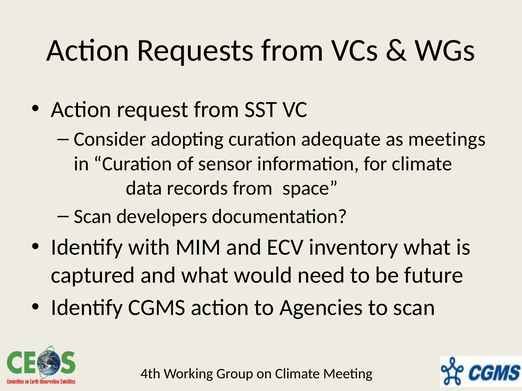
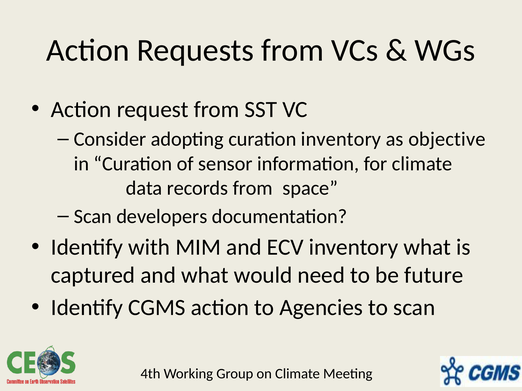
curation adequate: adequate -> inventory
meetings: meetings -> objective
